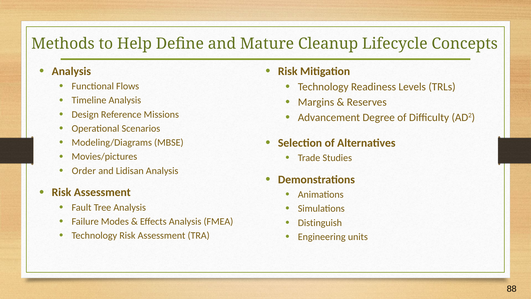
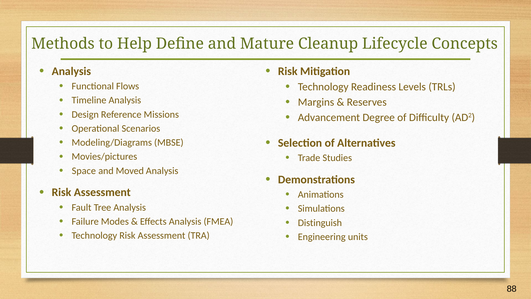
Order: Order -> Space
Lidisan: Lidisan -> Moved
